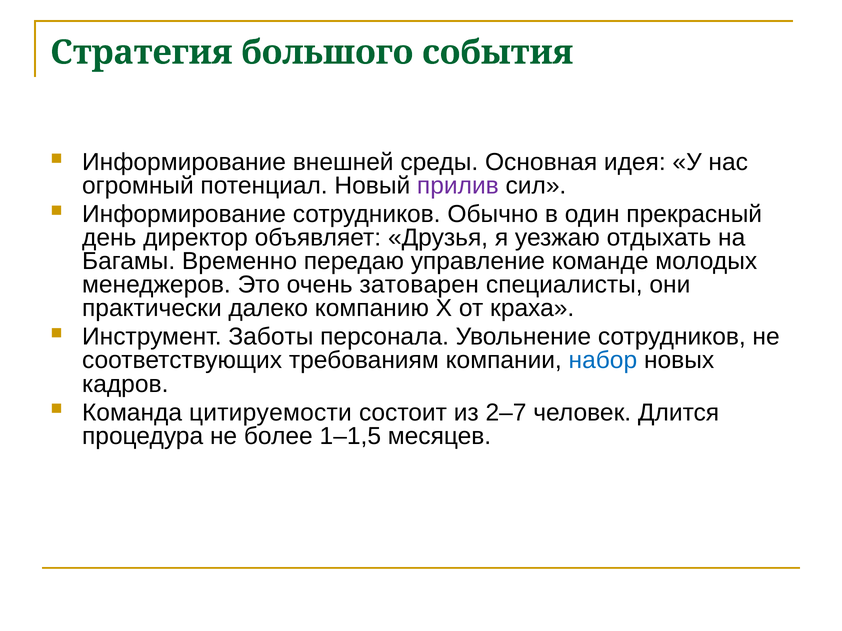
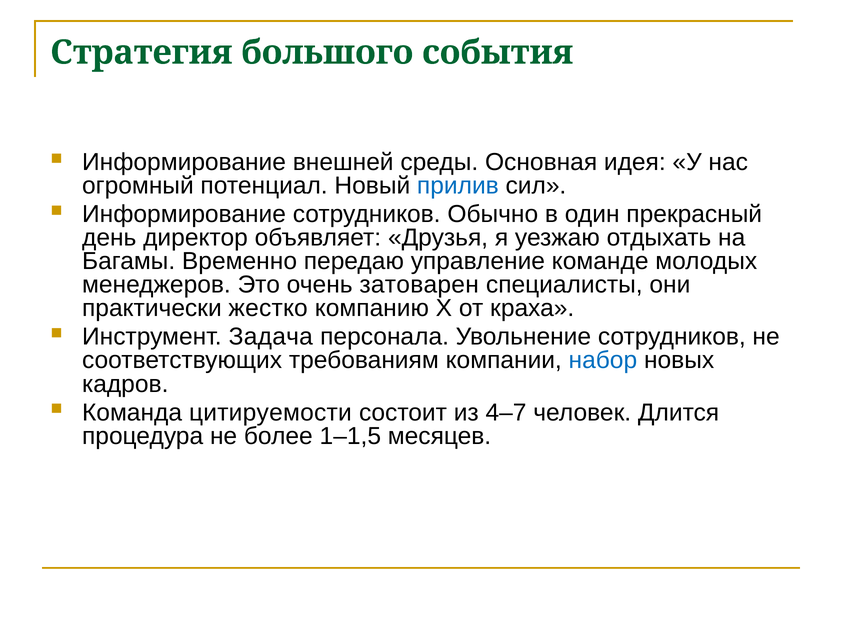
прилив colour: purple -> blue
далеко: далеко -> жестко
Заботы: Заботы -> Задача
2–7: 2–7 -> 4–7
